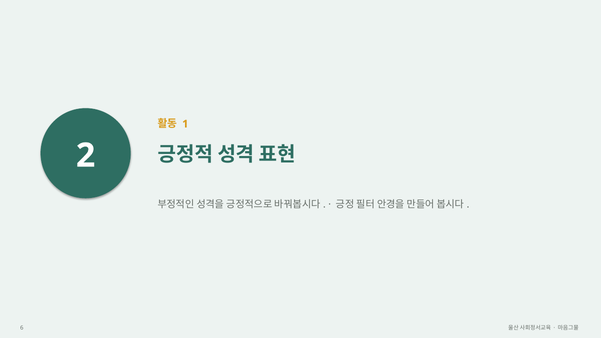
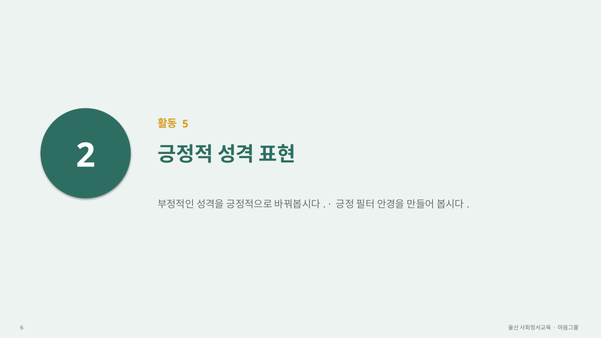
1: 1 -> 5
